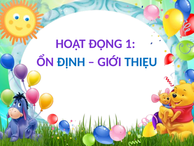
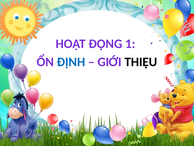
THIỆU colour: blue -> black
